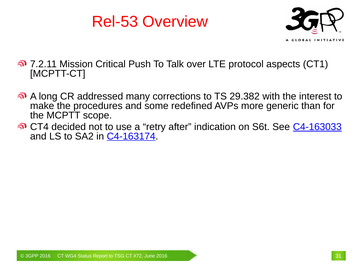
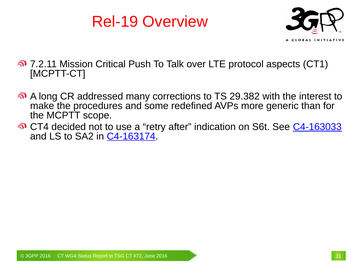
Rel-53: Rel-53 -> Rel-19
